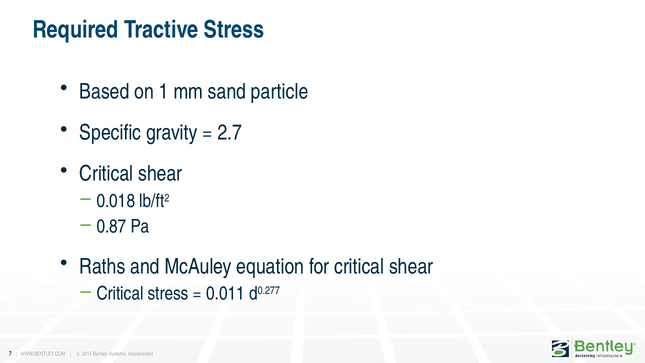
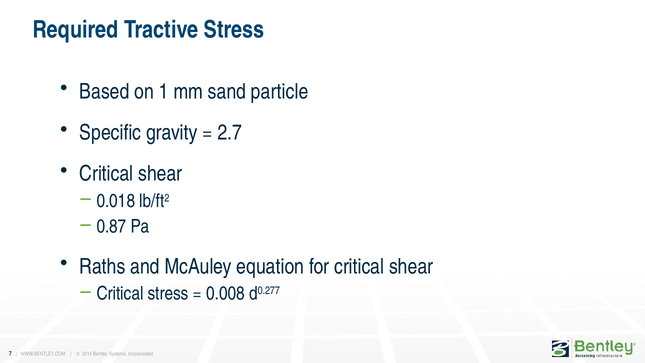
0.011: 0.011 -> 0.008
